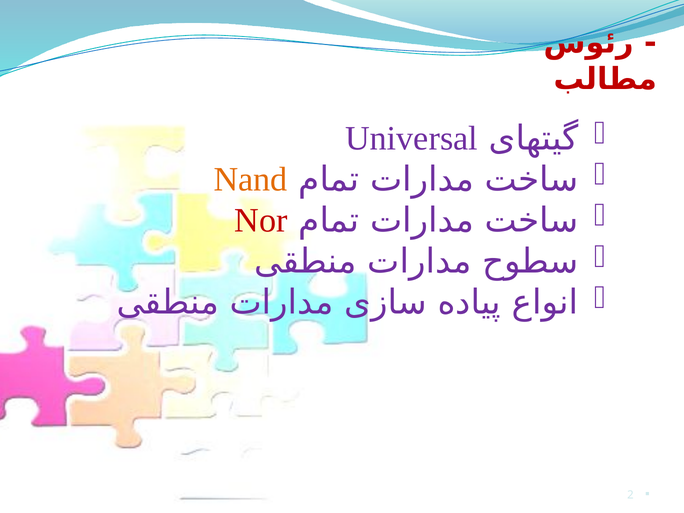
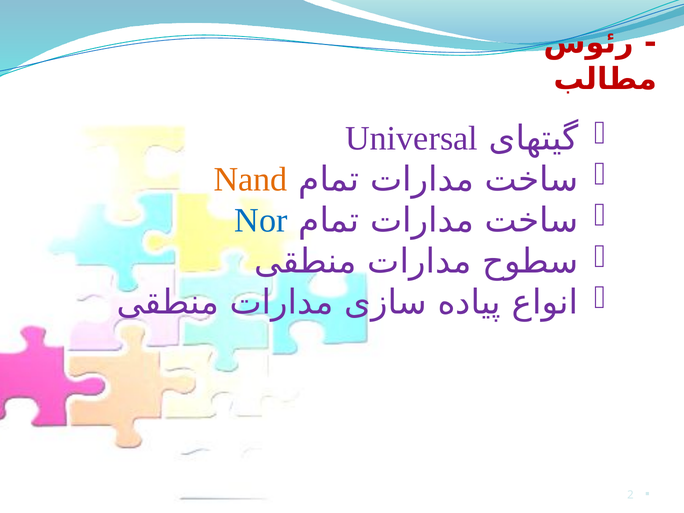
Nor colour: red -> blue
